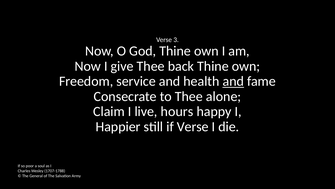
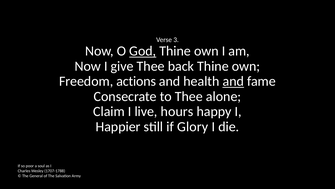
God underline: none -> present
service: service -> actions
if Verse: Verse -> Glory
